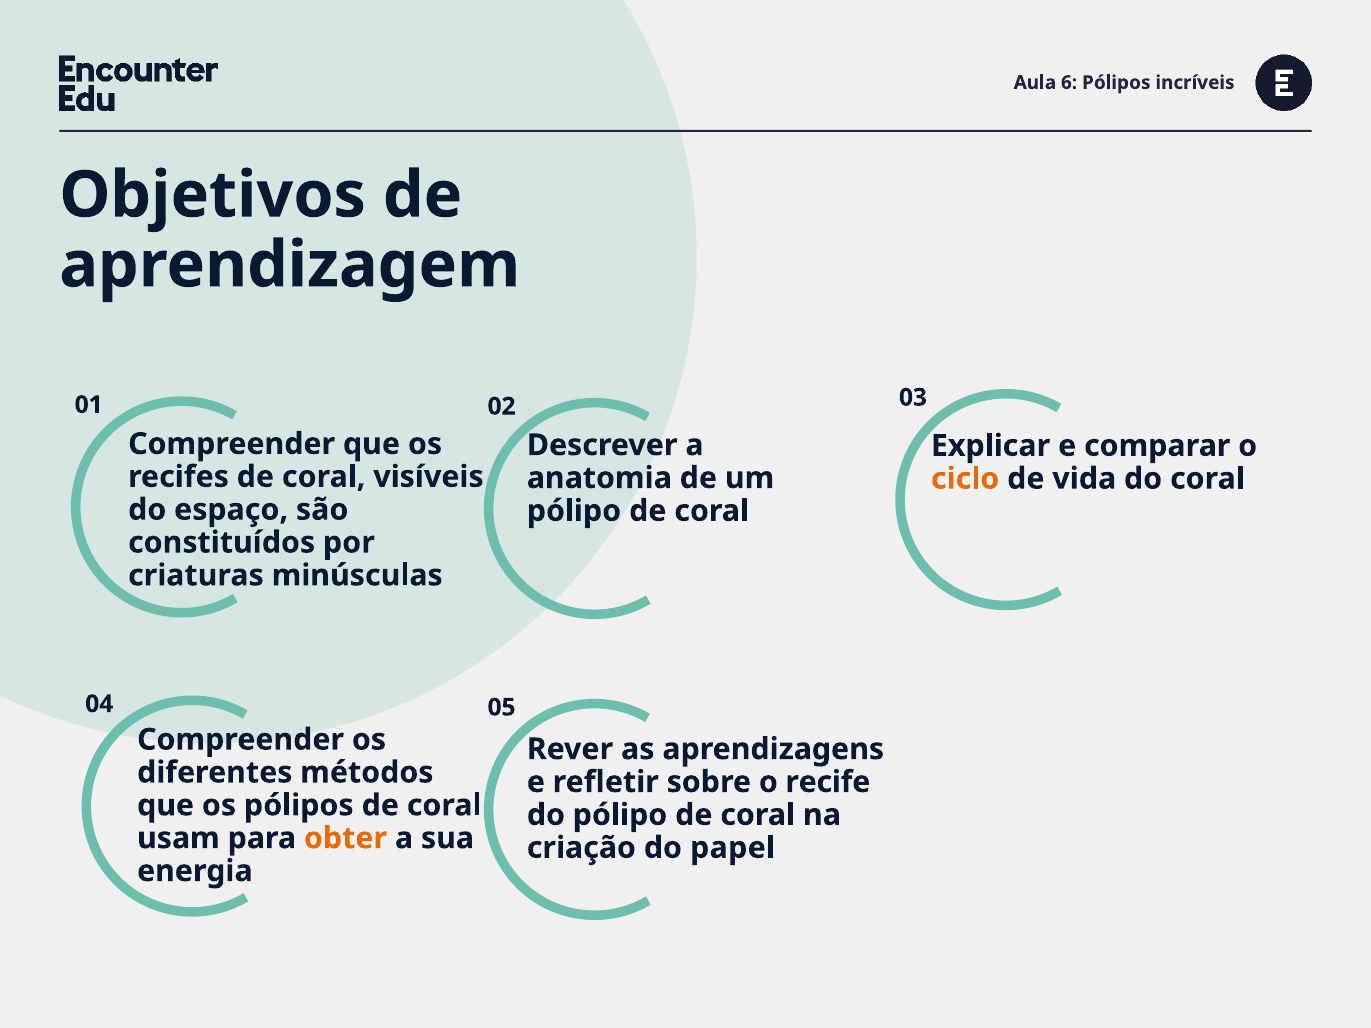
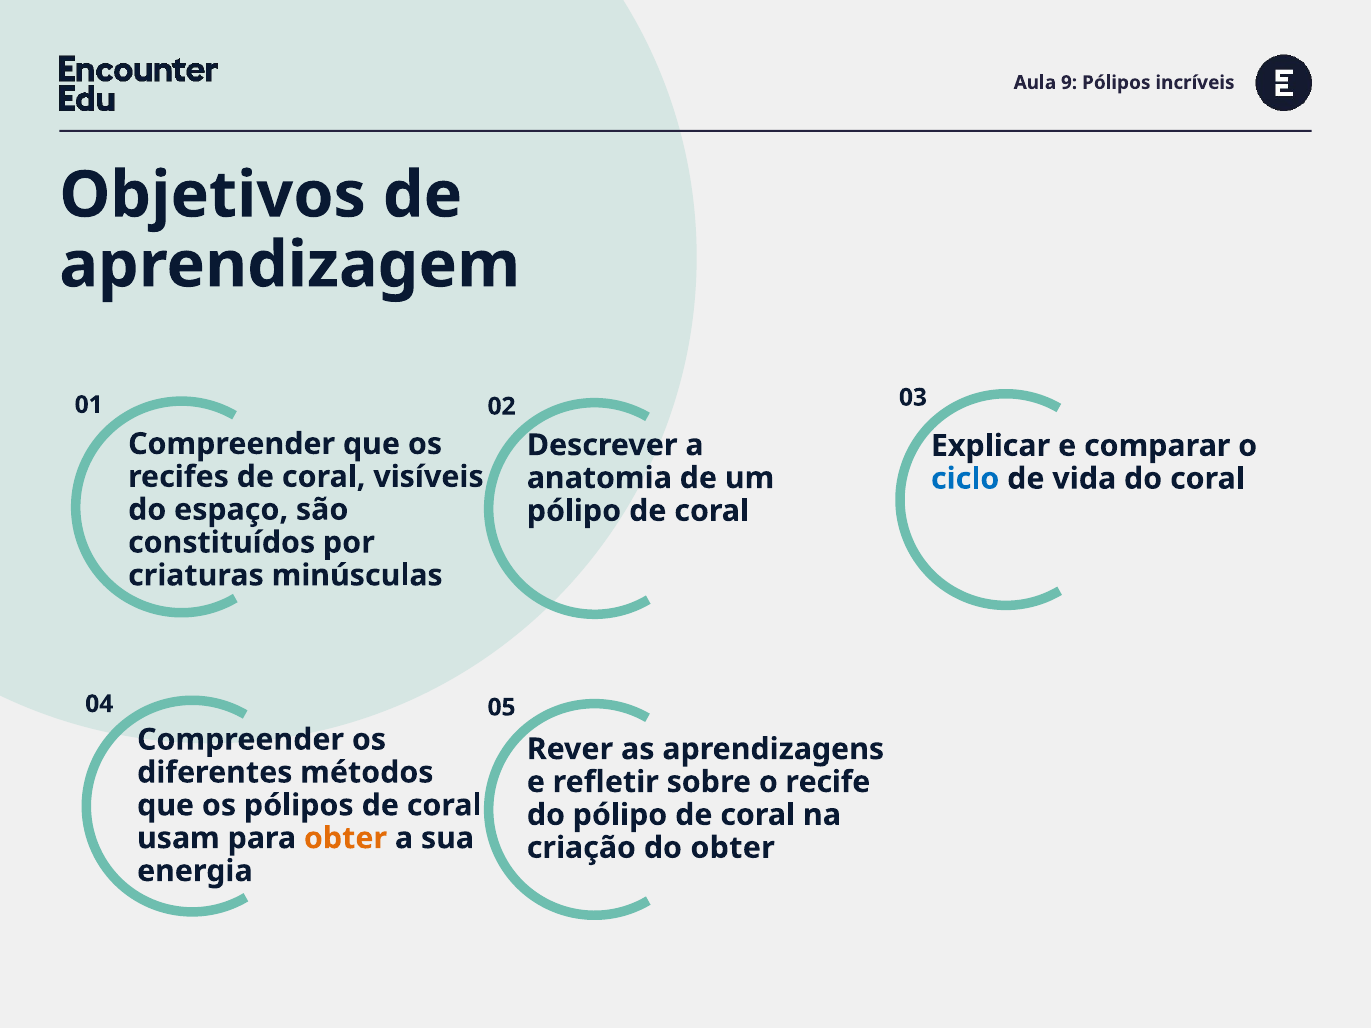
6: 6 -> 9
ciclo colour: orange -> blue
do papel: papel -> obter
